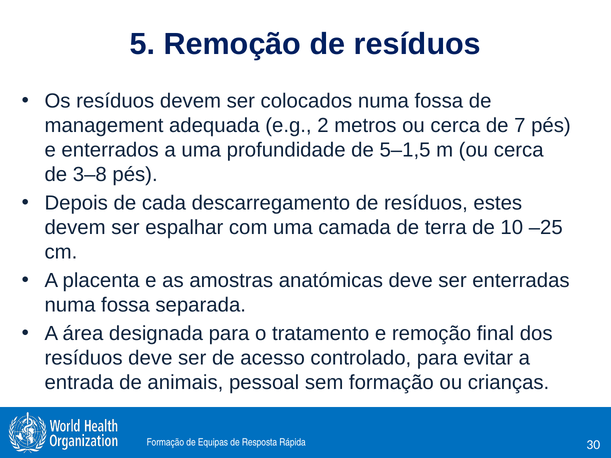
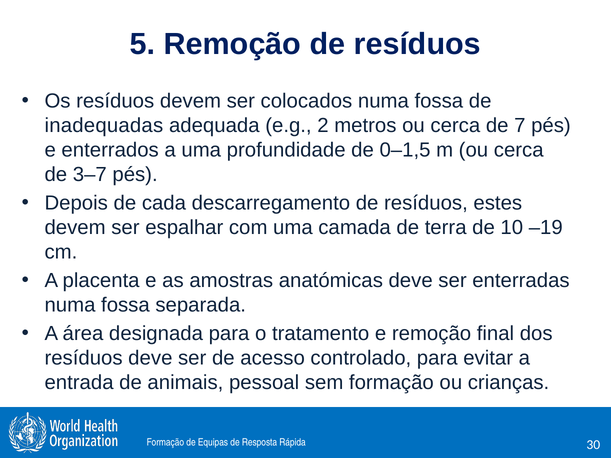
management: management -> inadequadas
5–1,5: 5–1,5 -> 0–1,5
3–8: 3–8 -> 3–7
–25: –25 -> –19
